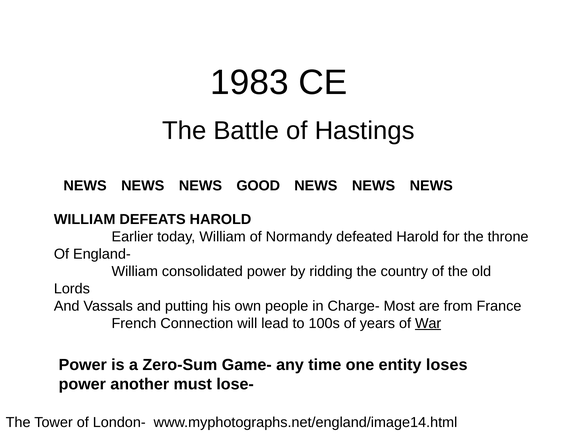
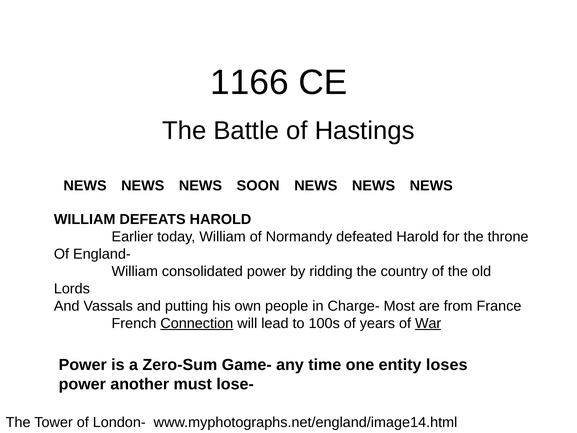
1983: 1983 -> 1166
GOOD: GOOD -> SOON
Connection underline: none -> present
